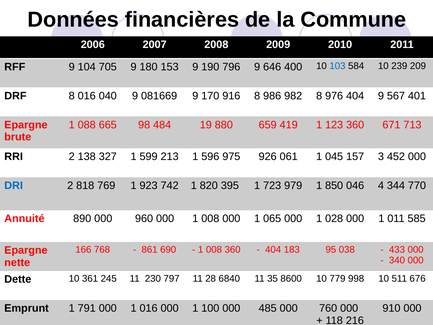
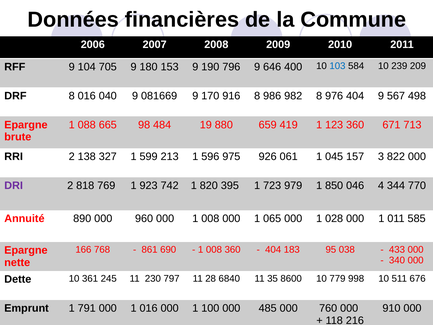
401: 401 -> 498
452: 452 -> 822
DRI colour: blue -> purple
